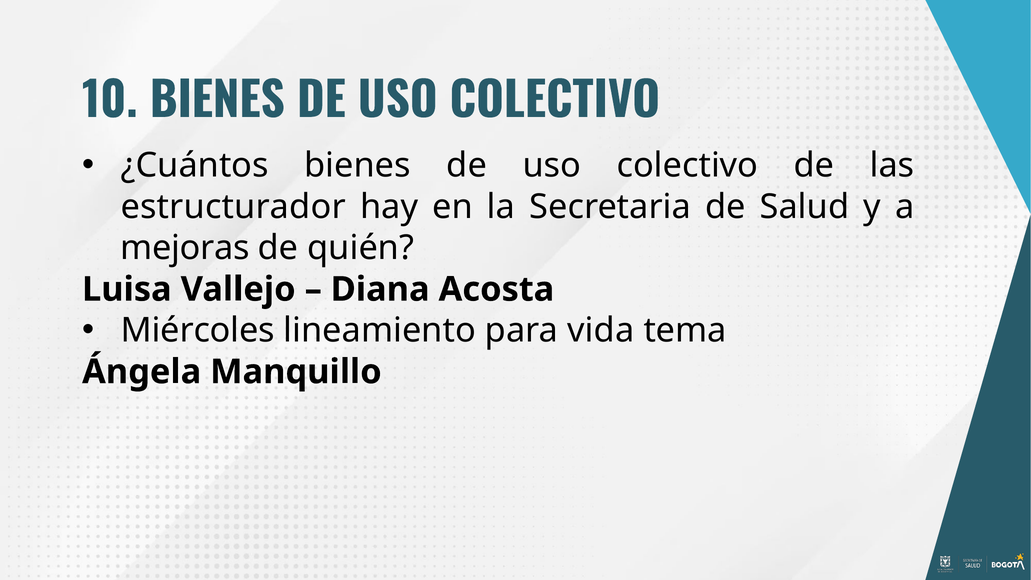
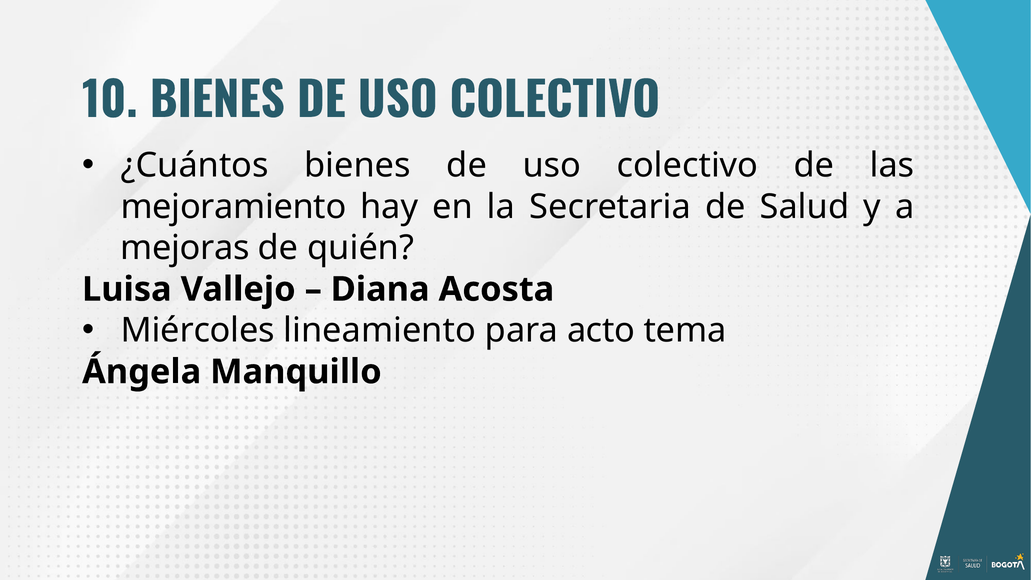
estructurador: estructurador -> mejoramiento
vida: vida -> acto
